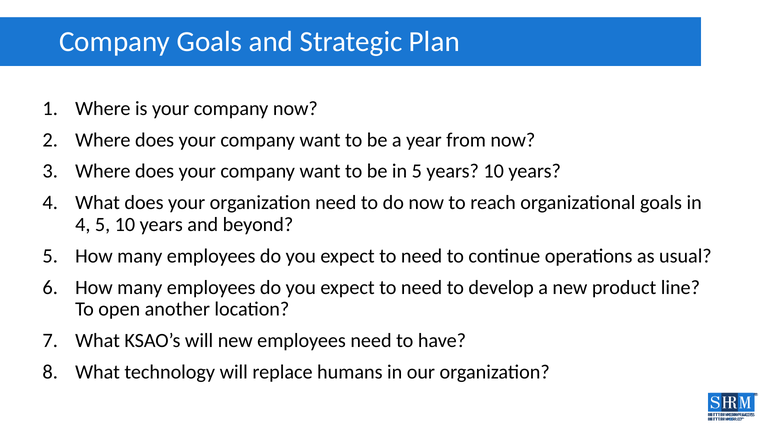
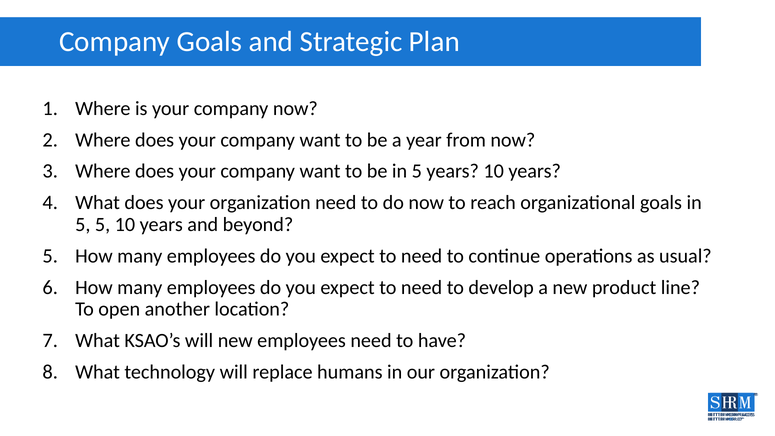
4 at (83, 225): 4 -> 5
